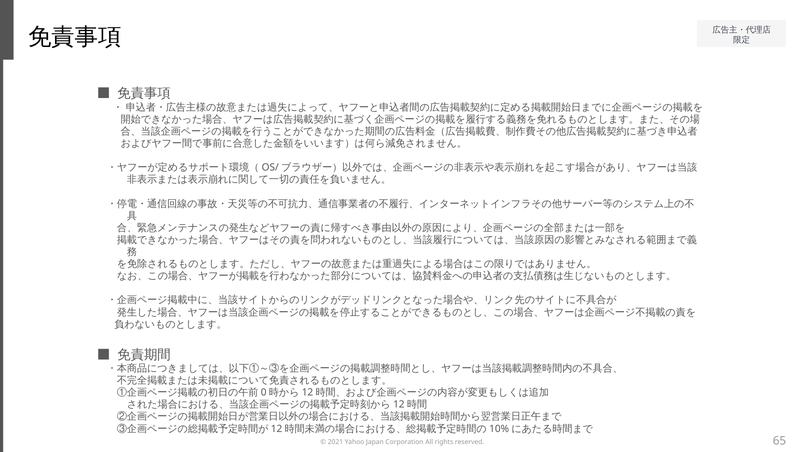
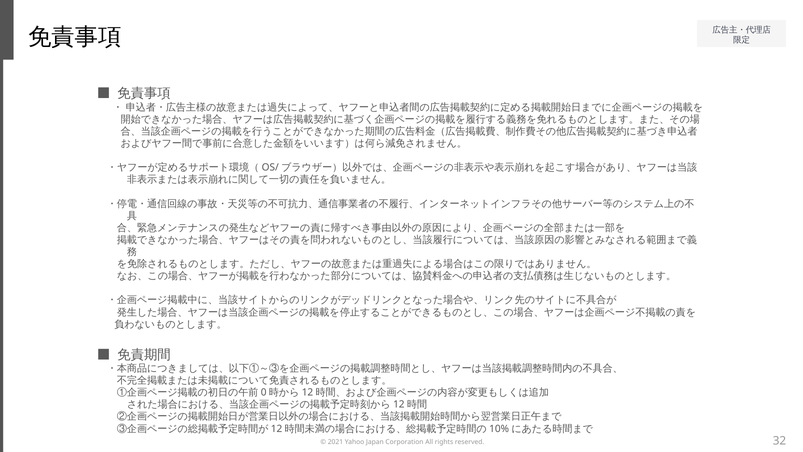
65: 65 -> 32
